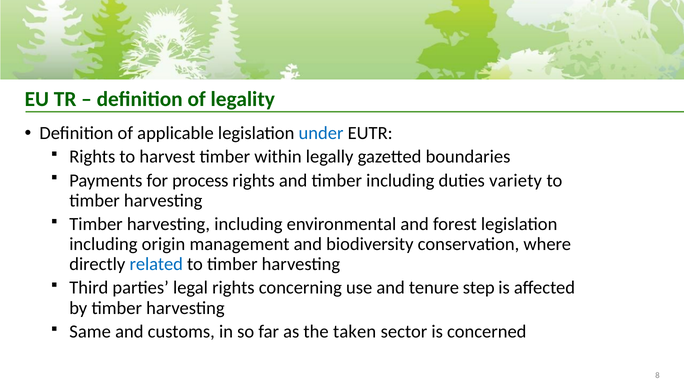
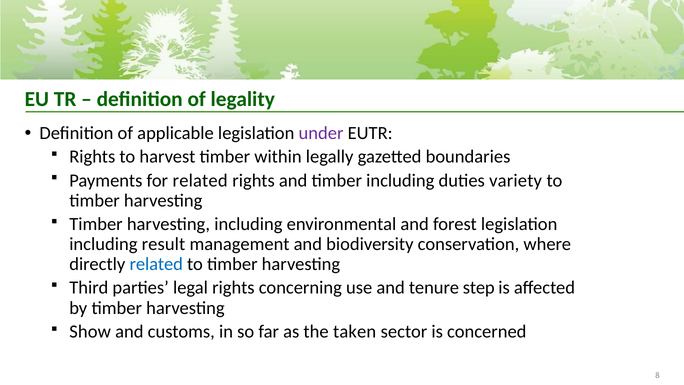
under colour: blue -> purple
for process: process -> related
origin: origin -> result
Same: Same -> Show
